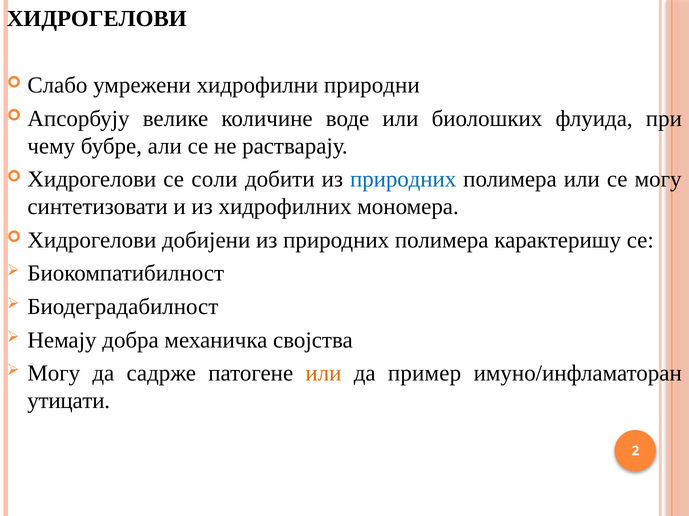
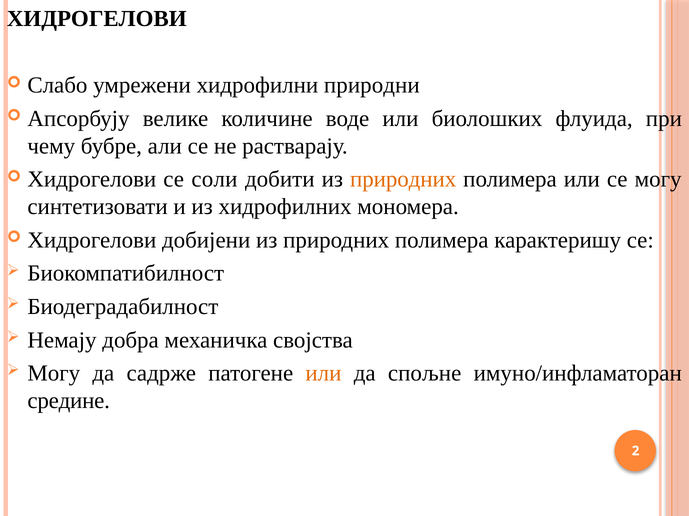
природних at (403, 180) colour: blue -> orange
пример: пример -> спољне
утицати: утицати -> средине
